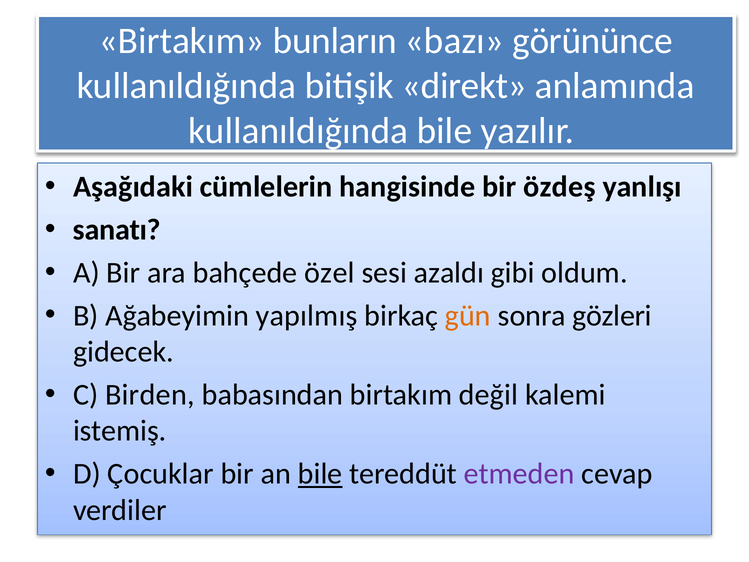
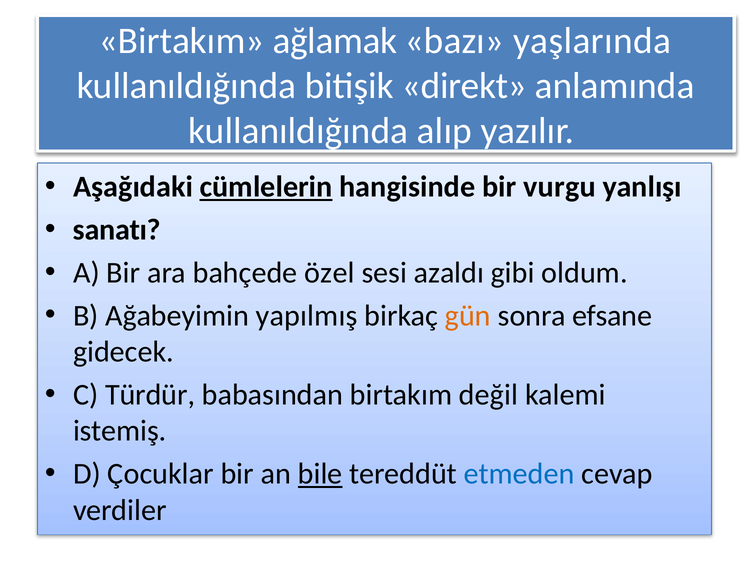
bunların: bunların -> ağlamak
görününce: görününce -> yaşlarında
kullanıldığında bile: bile -> alıp
cümlelerin underline: none -> present
özdeş: özdeş -> vurgu
gözleri: gözleri -> efsane
Birden: Birden -> Türdür
etmeden colour: purple -> blue
